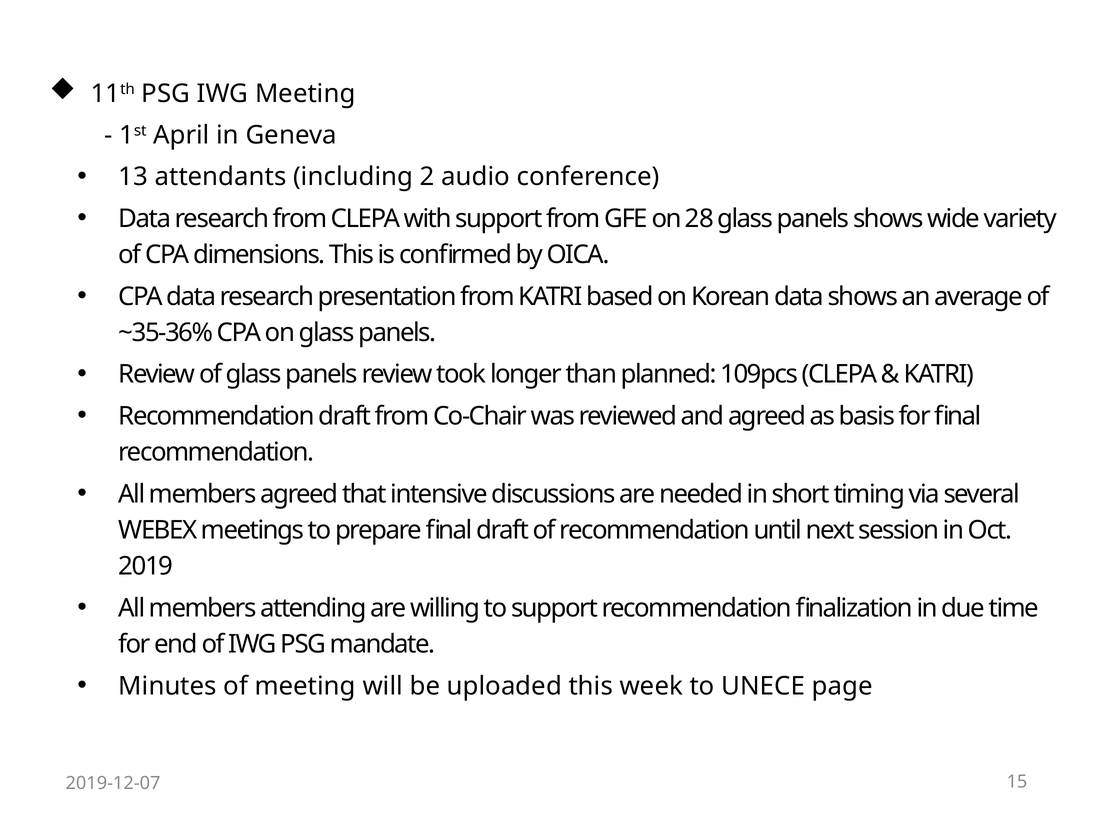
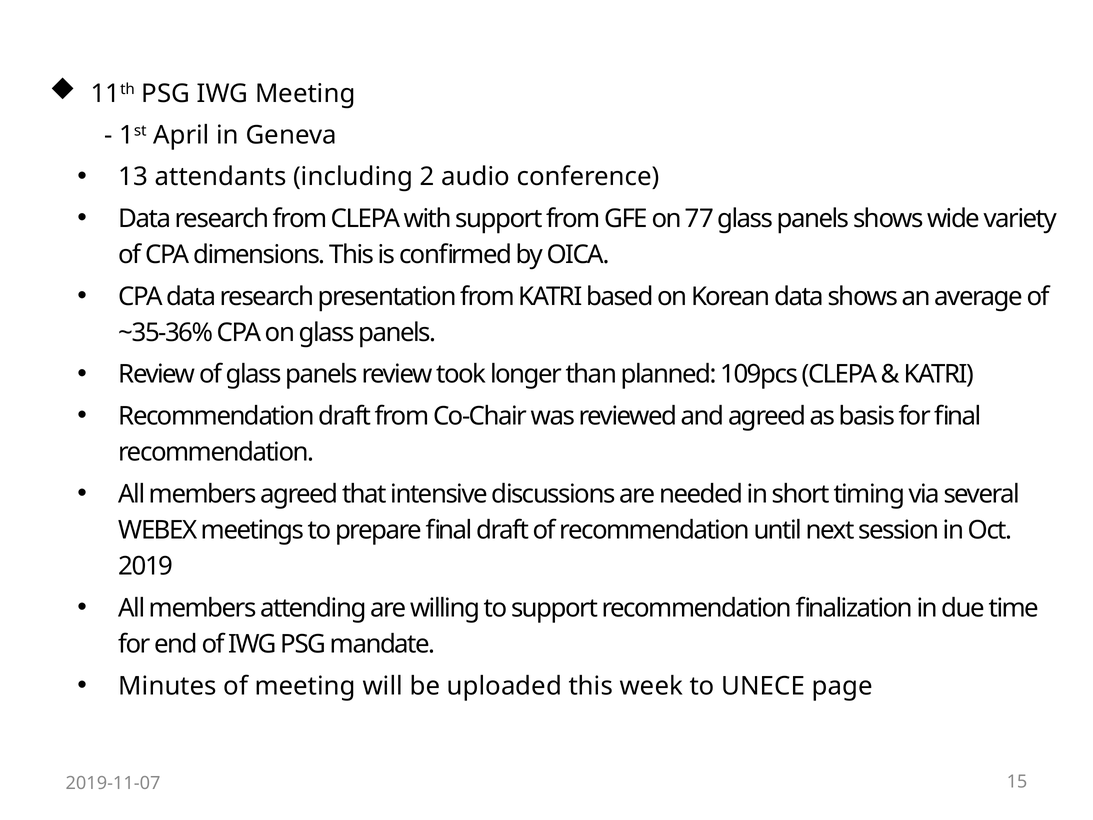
28: 28 -> 77
2019-12-07: 2019-12-07 -> 2019-11-07
